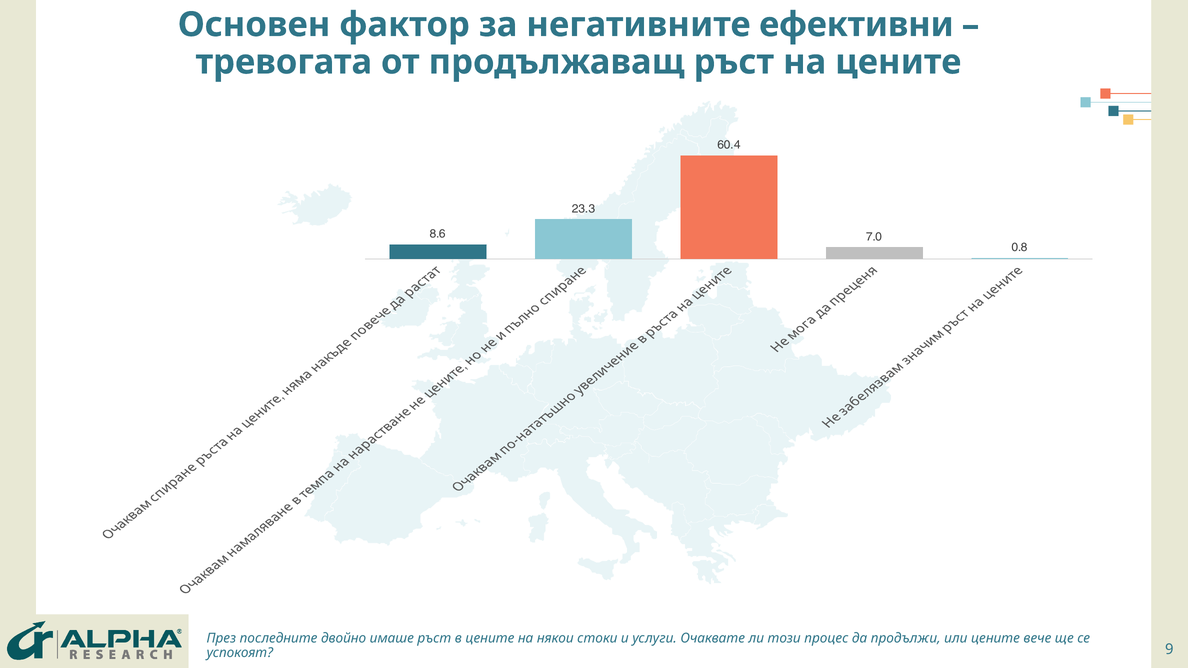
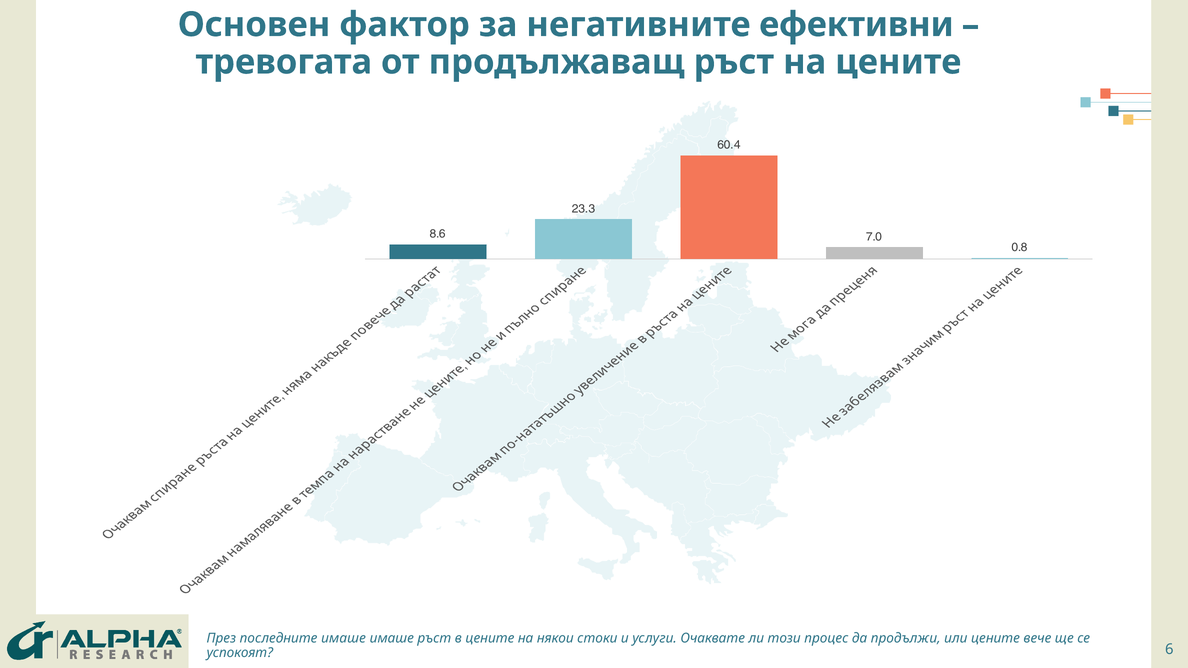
последните двойно: двойно -> имаше
9: 9 -> 6
